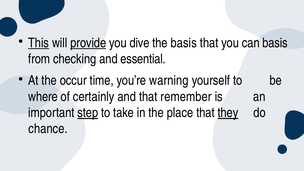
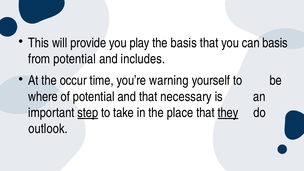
This underline: present -> none
provide underline: present -> none
dive: dive -> play
from checking: checking -> potential
essential: essential -> includes
of certainly: certainly -> potential
remember: remember -> necessary
chance: chance -> outlook
